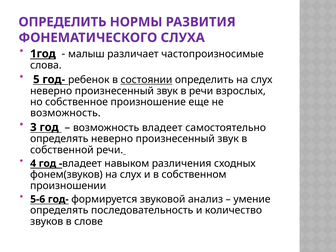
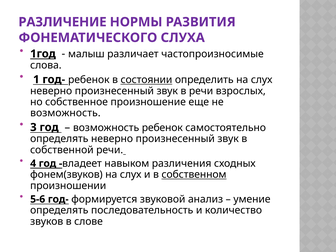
ОПРЕДЕЛИТЬ at (62, 22): ОПРЕДЕЛИТЬ -> РАЗЛИЧЕНИЕ
5: 5 -> 1
возможность владеет: владеет -> ребенок
собственном underline: none -> present
